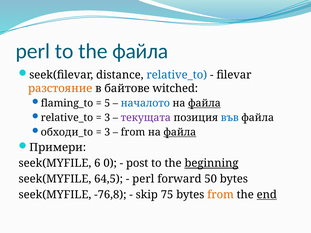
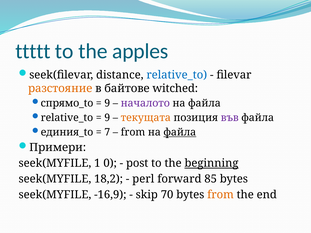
perl at (33, 51): perl -> ttttt
the файла: файла -> apples
flaming_to: flaming_to -> спрямо_to
5 at (107, 103): 5 -> 9
началото colour: blue -> purple
файла at (204, 103) underline: present -> none
3 at (107, 118): 3 -> 9
текущата colour: purple -> orange
във colour: blue -> purple
обходи_to: обходи_to -> единия_to
3 at (107, 132): 3 -> 7
6: 6 -> 1
64,5: 64,5 -> 18,2
50: 50 -> 85
-76,8: -76,8 -> -16,9
75: 75 -> 70
end underline: present -> none
